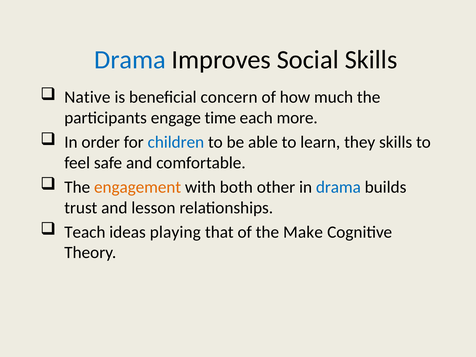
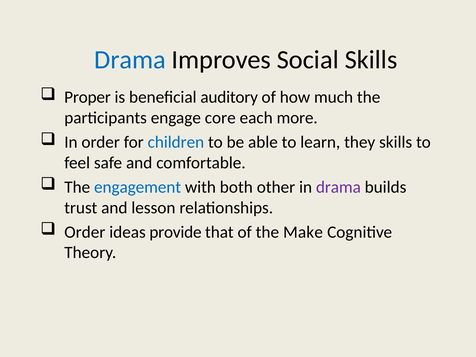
Native: Native -> Proper
concern: concern -> auditory
time: time -> core
engagement colour: orange -> blue
drama at (338, 187) colour: blue -> purple
Teach at (85, 232): Teach -> Order
playing: playing -> provide
